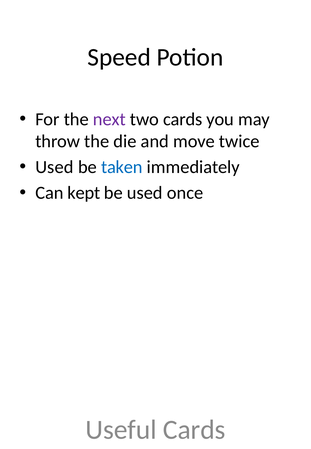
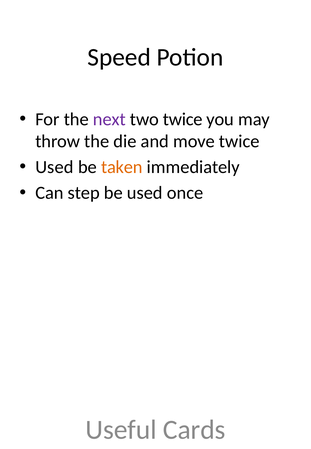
two cards: cards -> twice
taken colour: blue -> orange
kept: kept -> step
